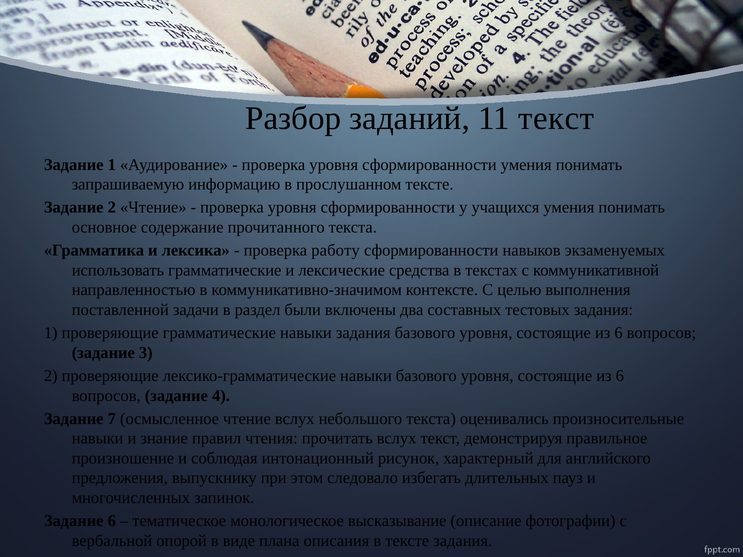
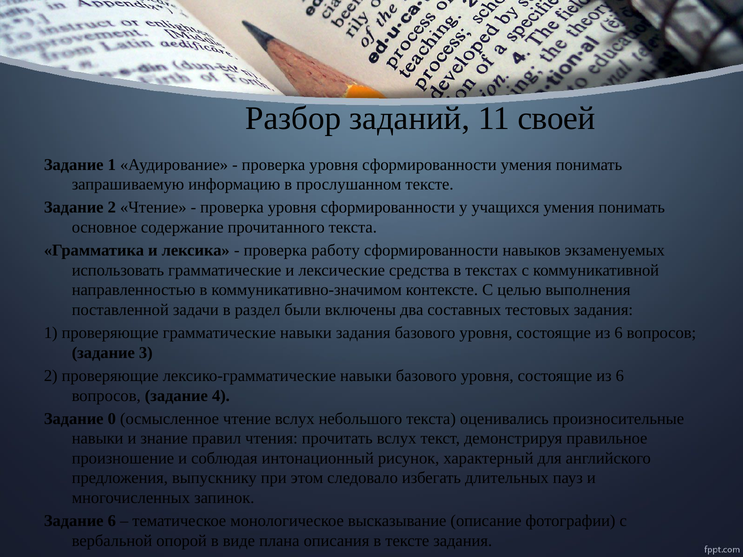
11 текст: текст -> своей
7: 7 -> 0
